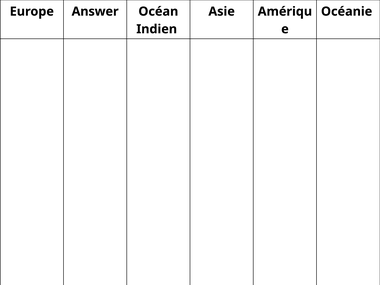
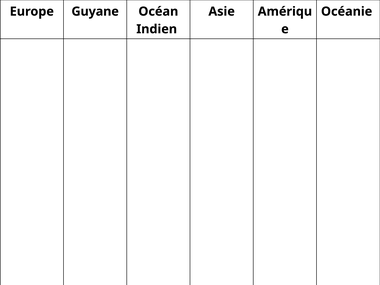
Answer: Answer -> Guyane
